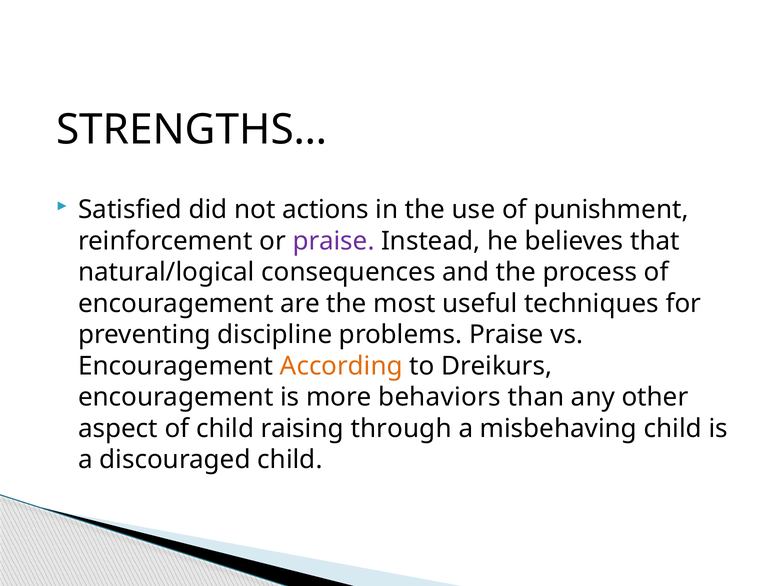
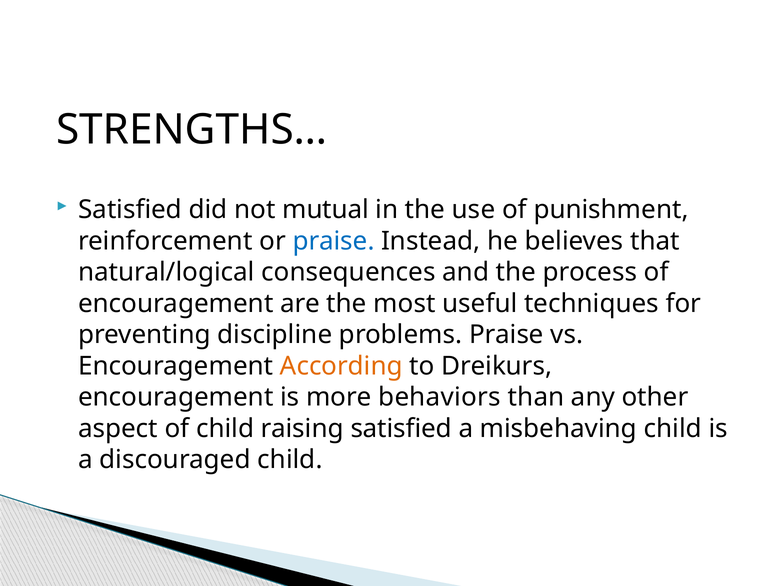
actions: actions -> mutual
praise at (334, 241) colour: purple -> blue
raising through: through -> satisfied
